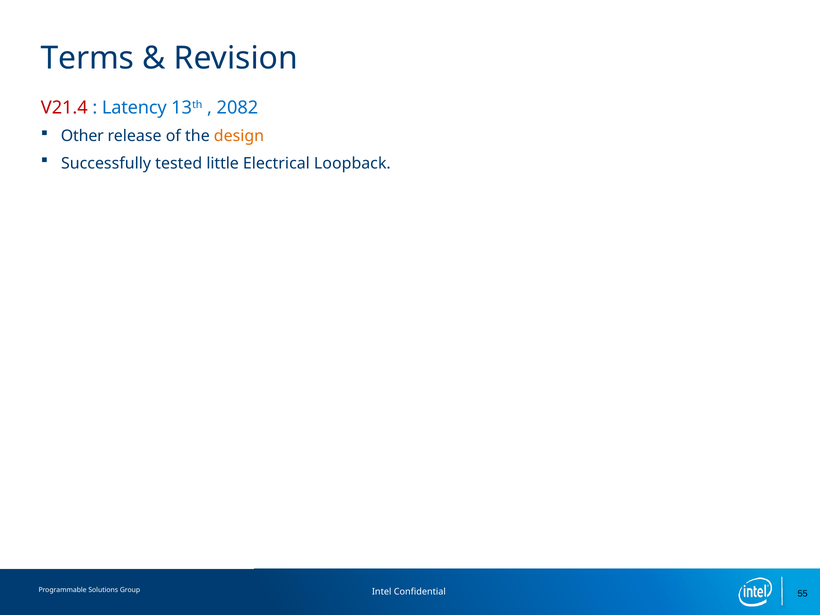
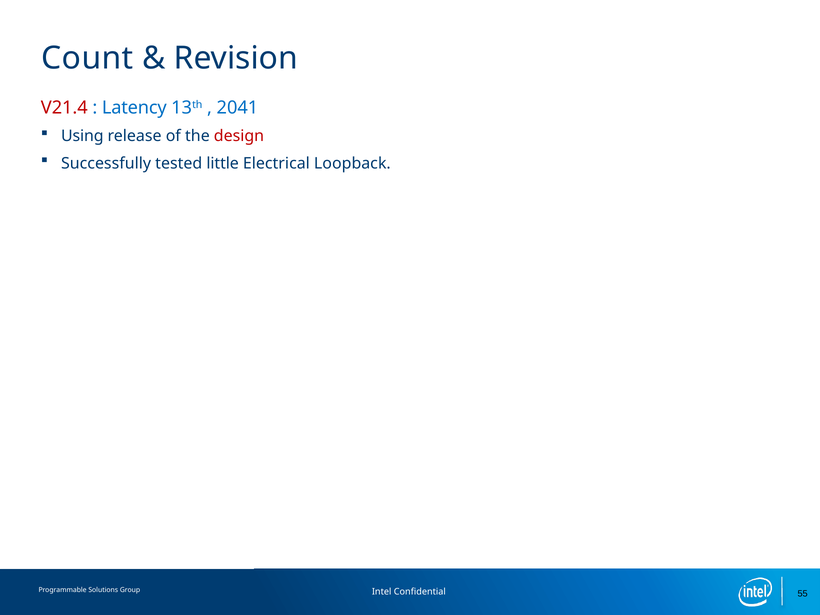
Terms: Terms -> Count
2082: 2082 -> 2041
Other: Other -> Using
design colour: orange -> red
